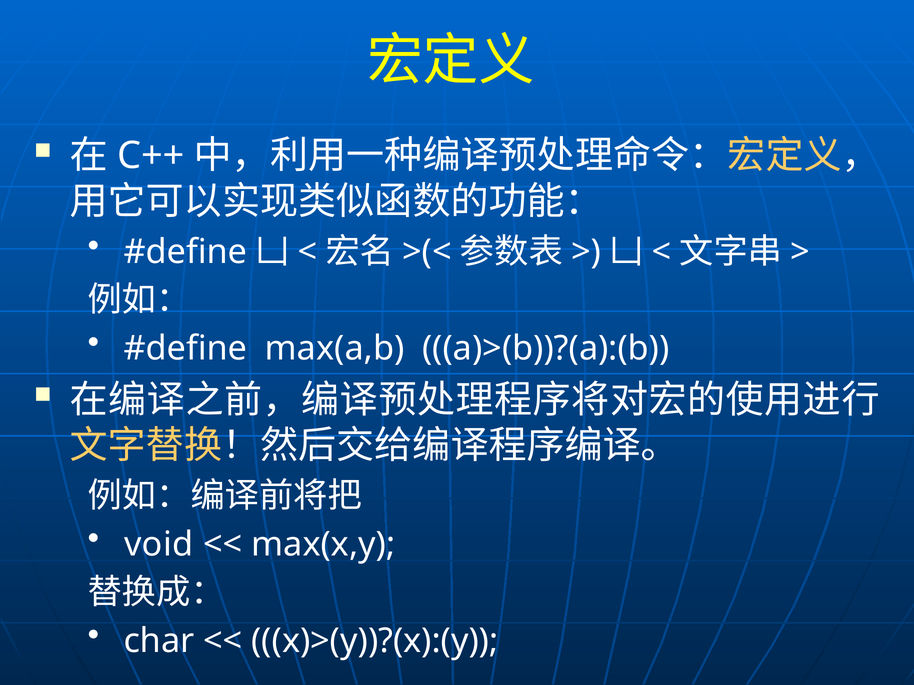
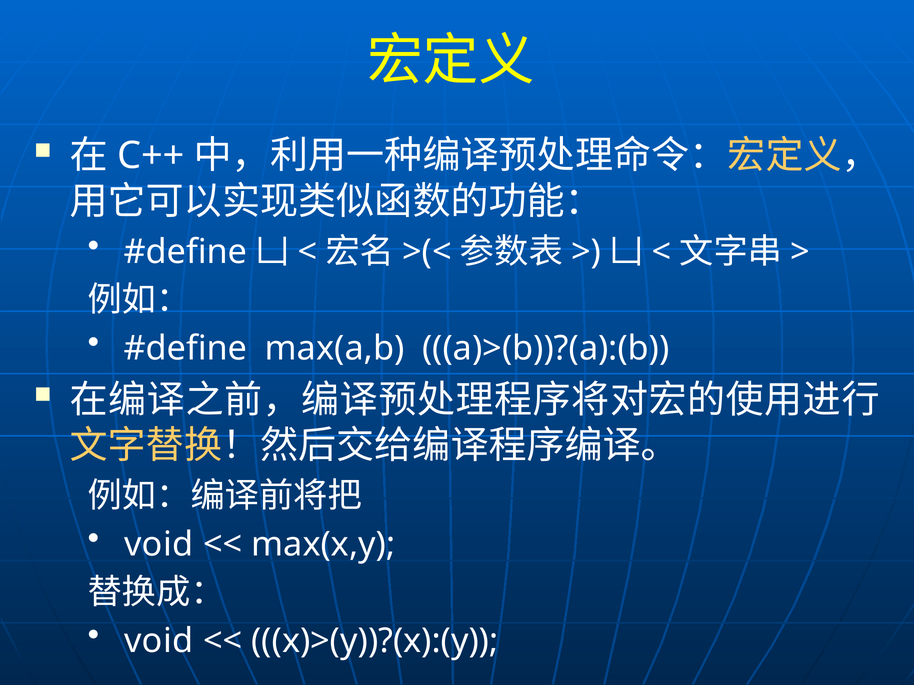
char at (159, 641): char -> void
